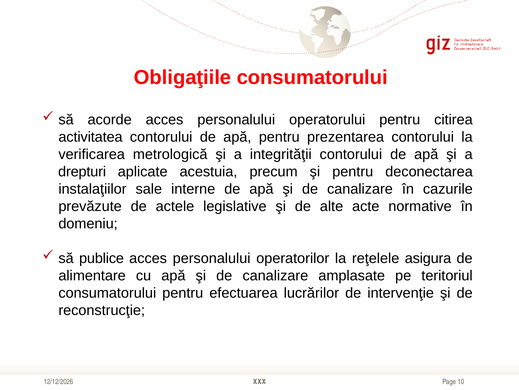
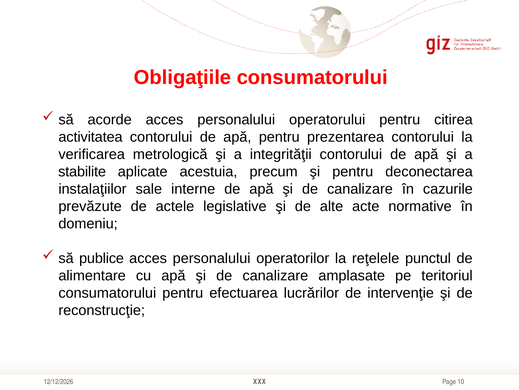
drepturi: drepturi -> stabilite
asigura: asigura -> punctul
